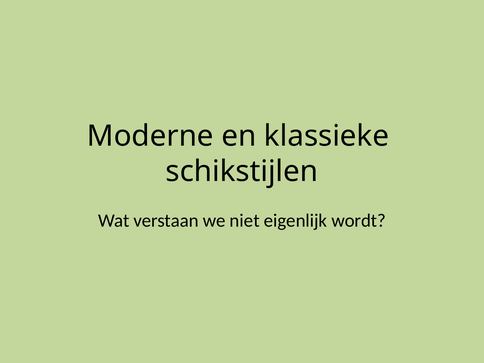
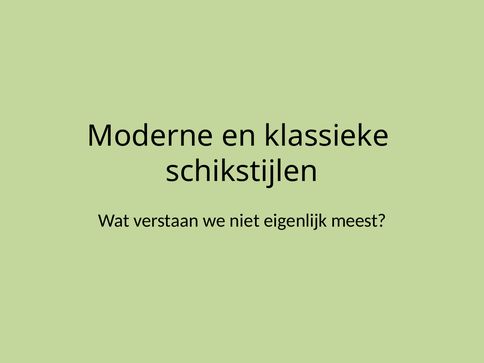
wordt: wordt -> meest
